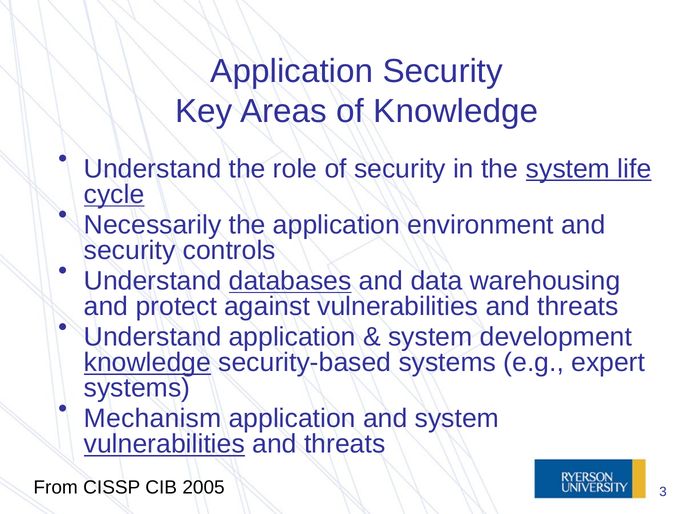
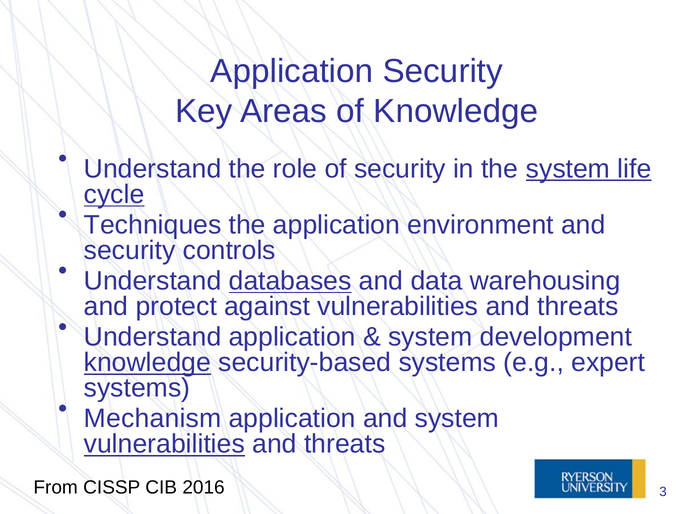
Necessarily: Necessarily -> Techniques
2005: 2005 -> 2016
